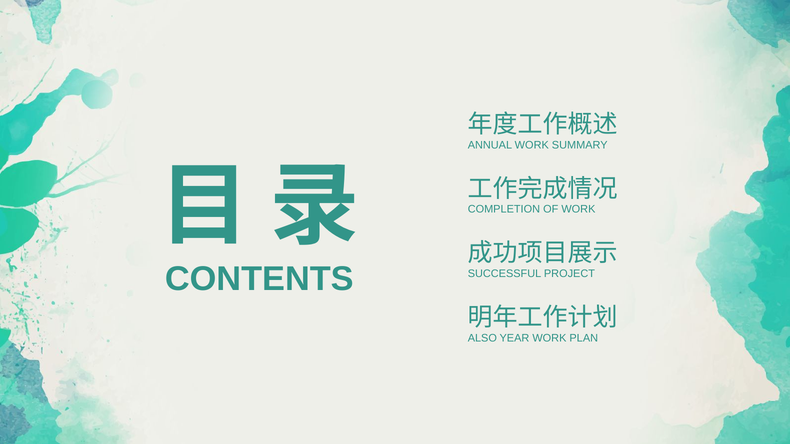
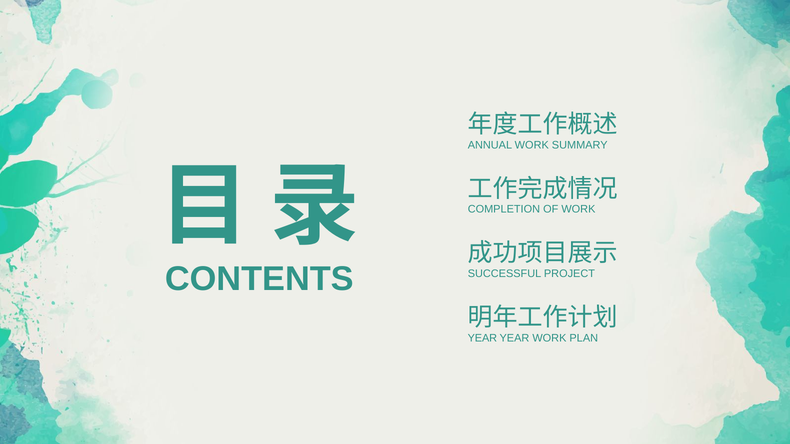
ALSO at (482, 338): ALSO -> YEAR
